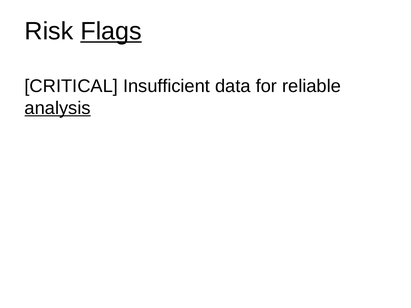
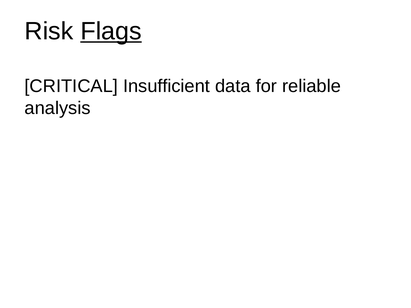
analysis underline: present -> none
